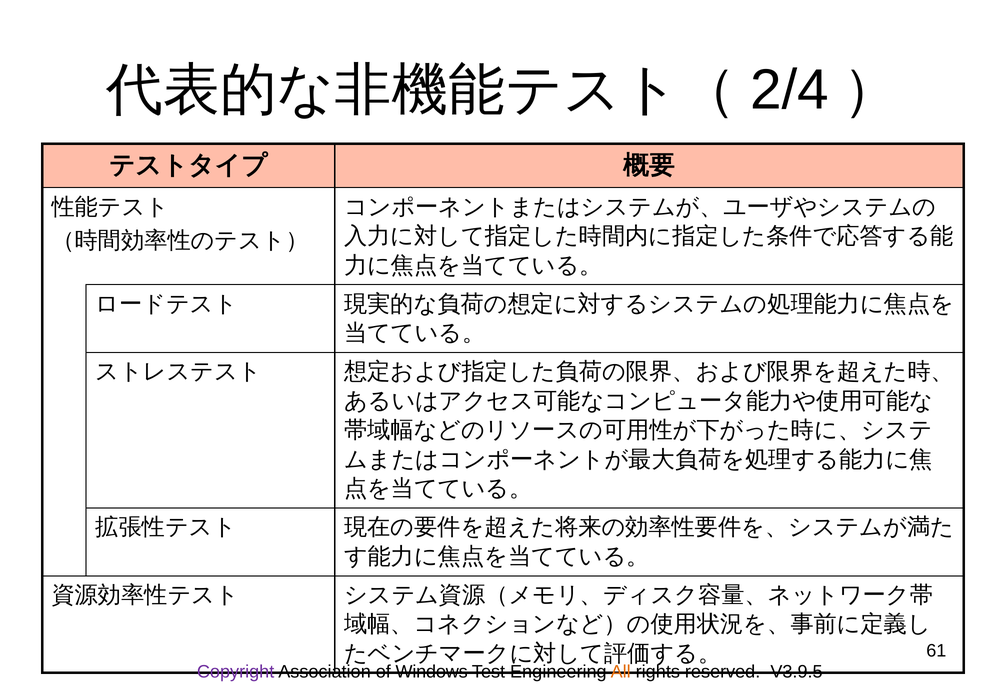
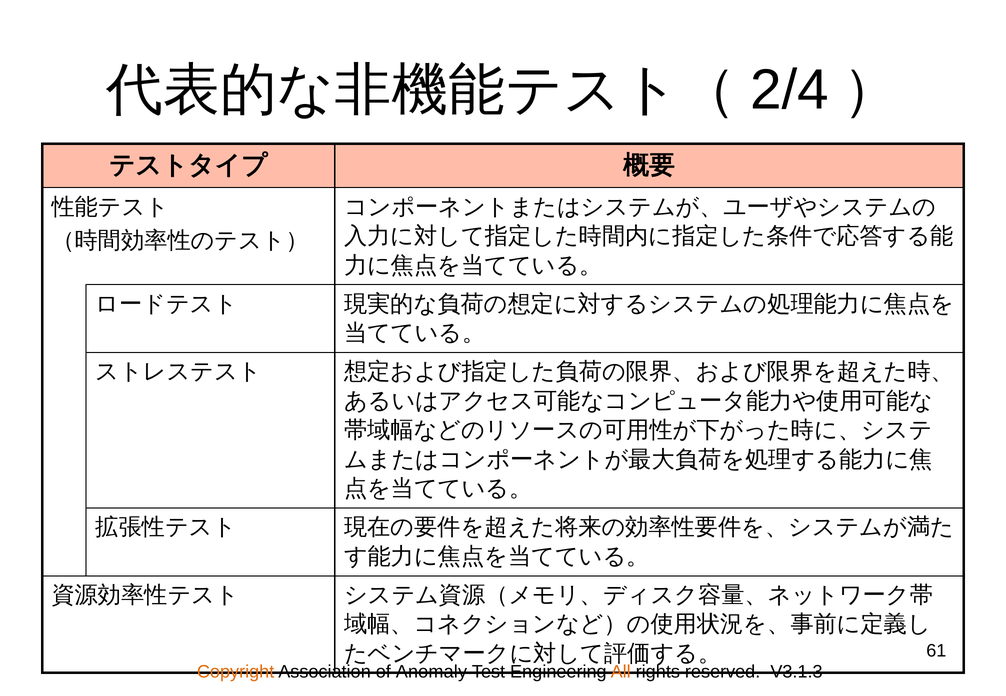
Copyright colour: purple -> orange
Windows: Windows -> Anomaly
V3.9.5: V3.9.5 -> V3.1.3
